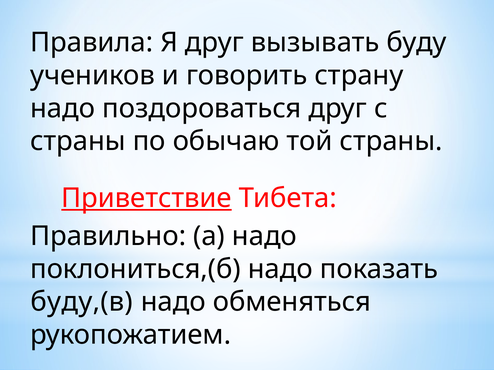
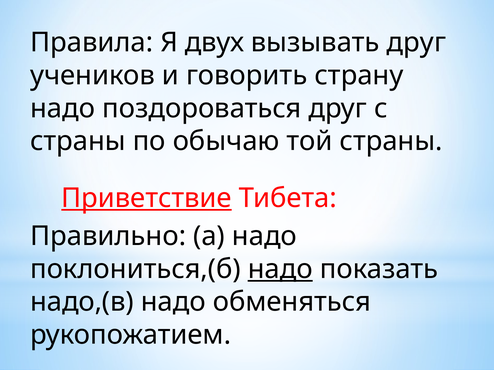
Я друг: друг -> двух
вызывать буду: буду -> друг
надо at (280, 269) underline: none -> present
буду,(в: буду,(в -> надо,(в
